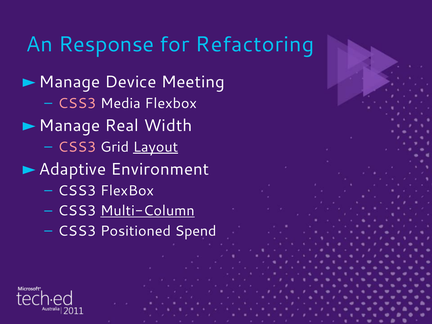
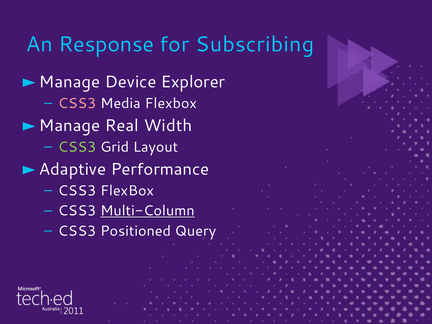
Refactoring: Refactoring -> Subscribing
Meeting: Meeting -> Explorer
CSS3 at (77, 147) colour: pink -> light green
Layout underline: present -> none
Environment: Environment -> Performance
Spend: Spend -> Query
